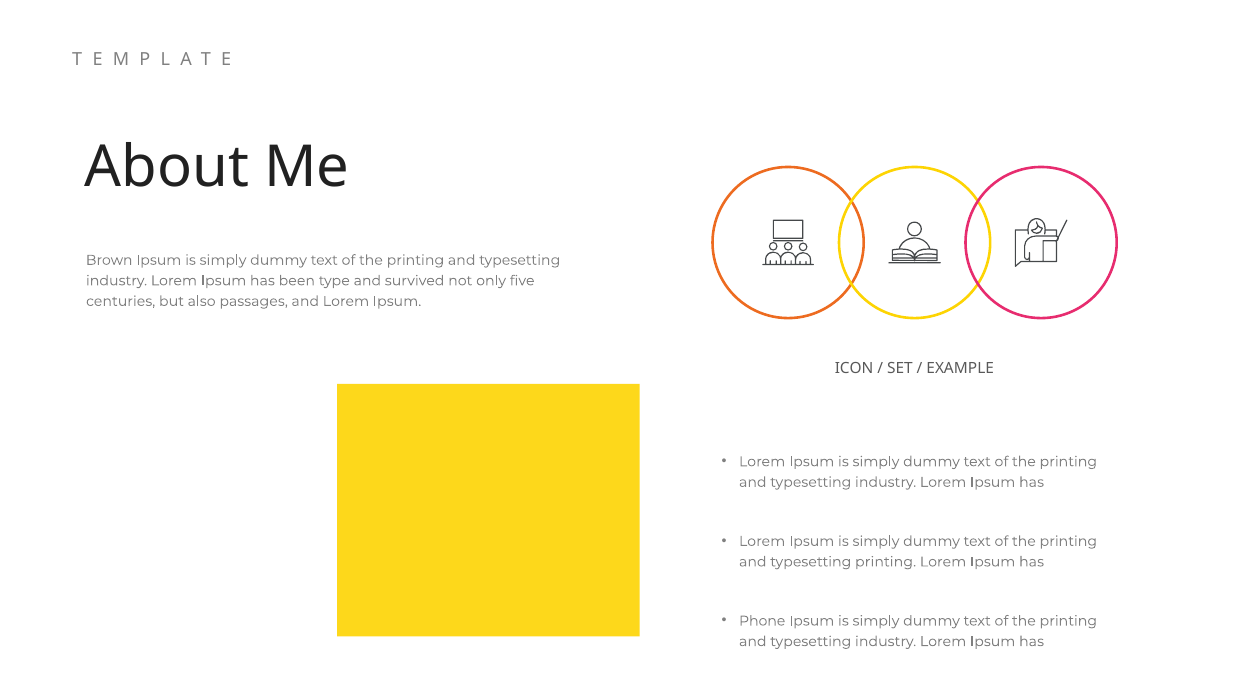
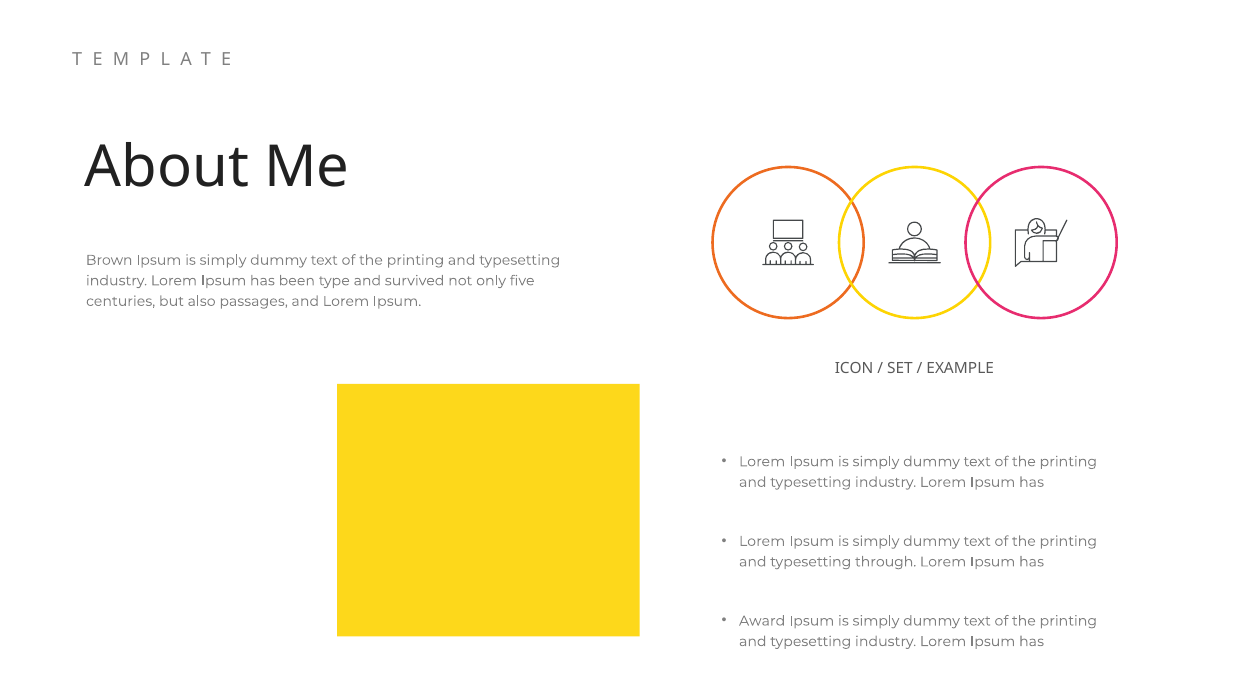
typesetting printing: printing -> through
Phone: Phone -> Award
